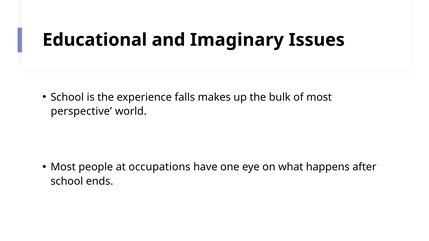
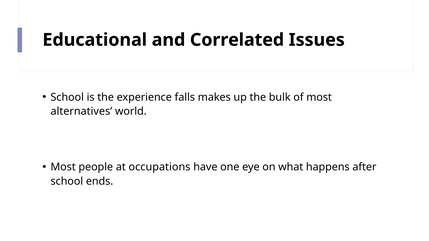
Imaginary: Imaginary -> Correlated
perspective: perspective -> alternatives
